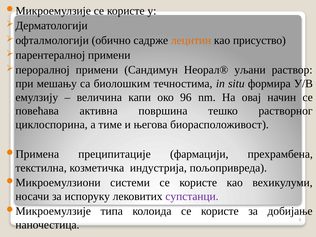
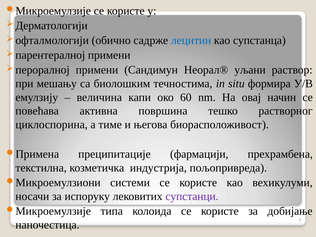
лецитин colour: orange -> blue
присуство: присуство -> супстанца
96: 96 -> 60
